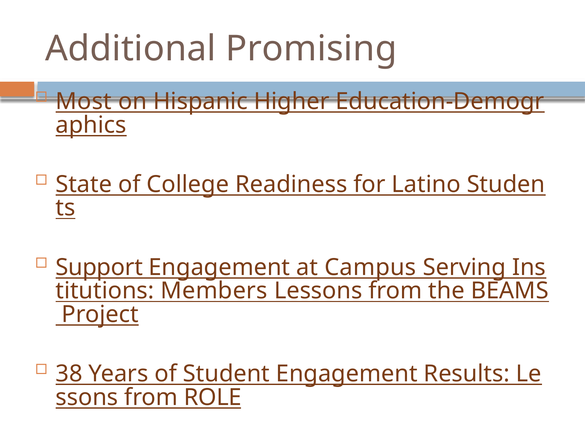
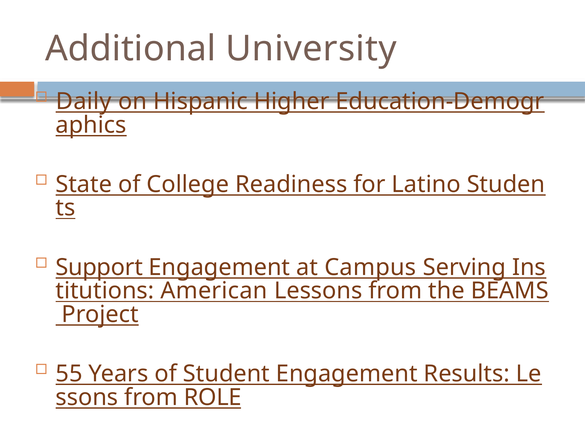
Additional Promising: Promising -> University
Most: Most -> Daily
Members: Members -> American
38: 38 -> 55
